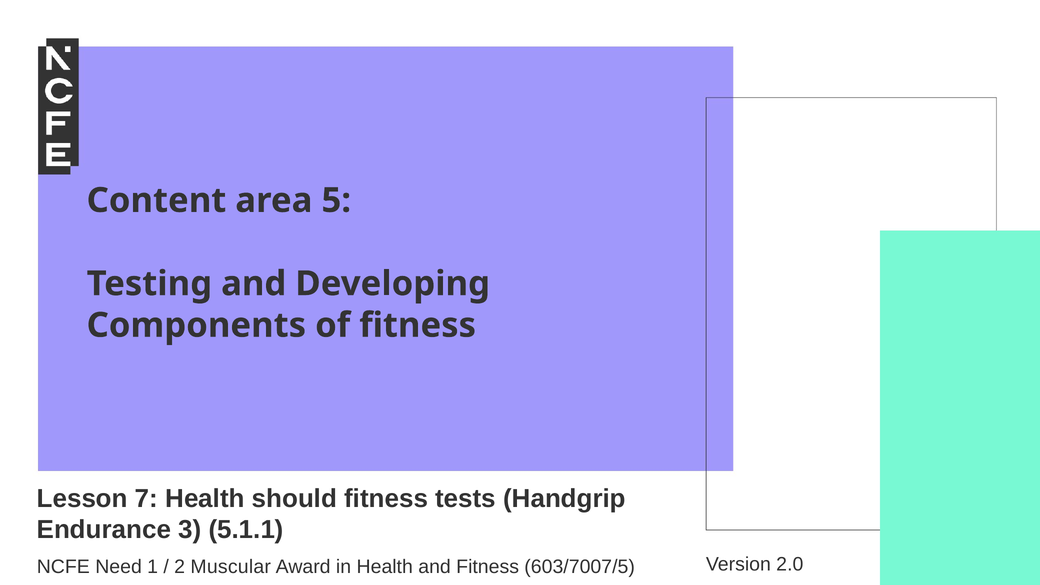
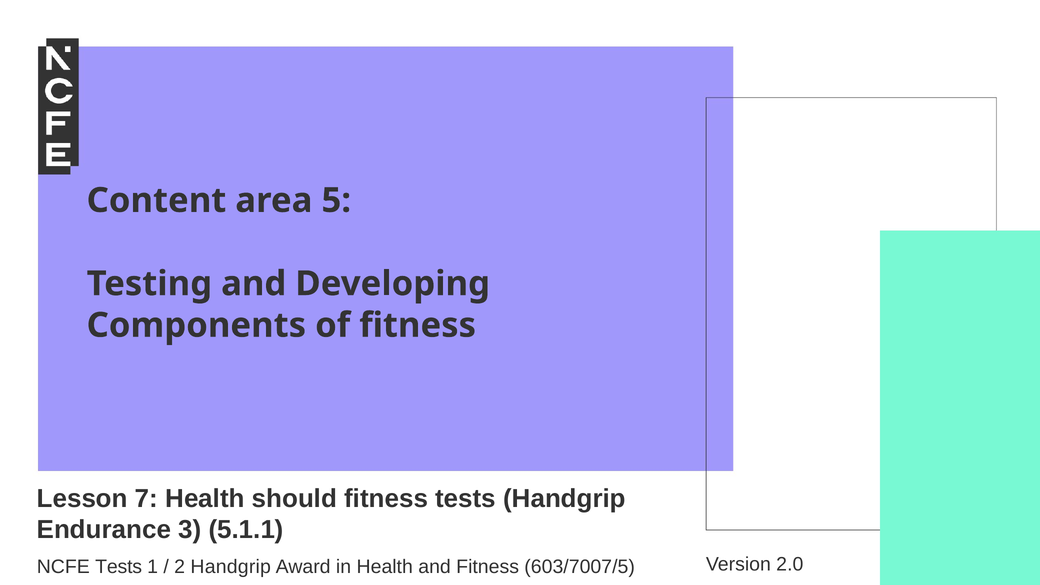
NCFE Need: Need -> Tests
2 Muscular: Muscular -> Handgrip
